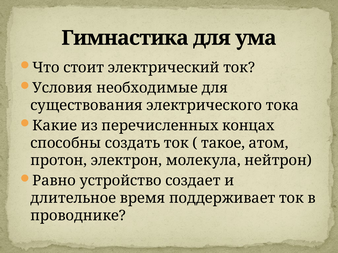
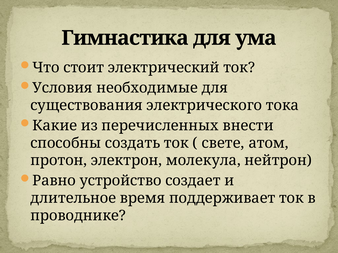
концах: концах -> внести
такое: такое -> свете
